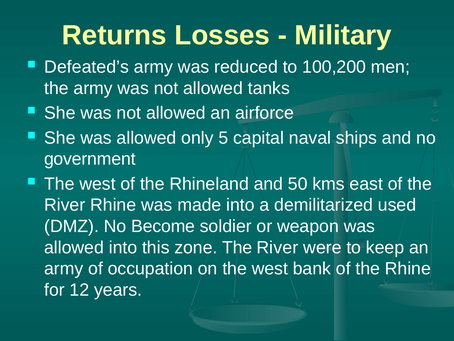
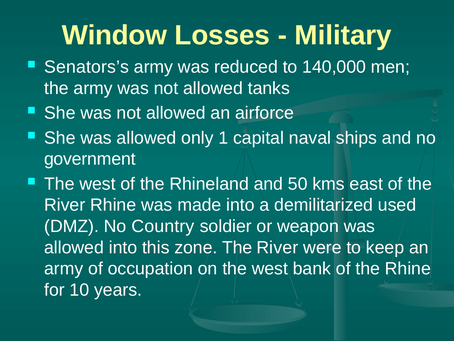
Returns: Returns -> Window
Defeated’s: Defeated’s -> Senators’s
100,200: 100,200 -> 140,000
5: 5 -> 1
Become: Become -> Country
12: 12 -> 10
